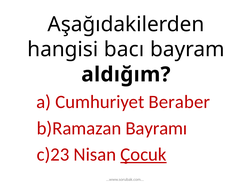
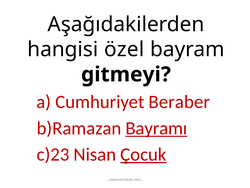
bacı: bacı -> özel
aldığım: aldığım -> gitmeyi
Bayramı underline: none -> present
